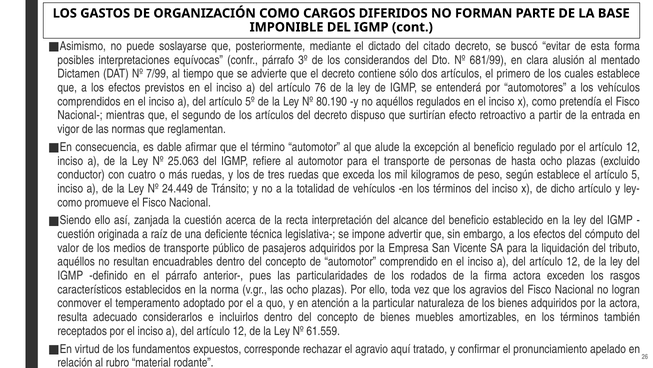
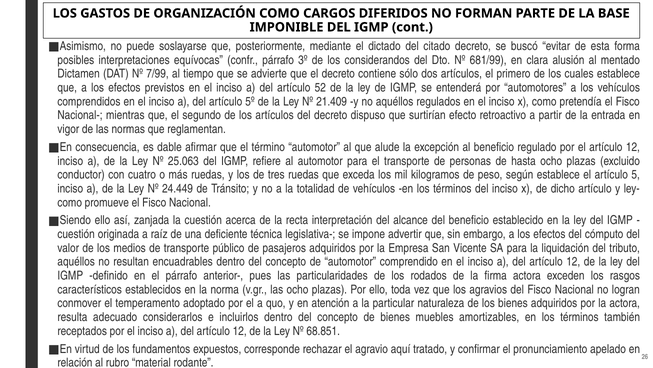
76: 76 -> 52
80.190: 80.190 -> 21.409
61.559: 61.559 -> 68.851
